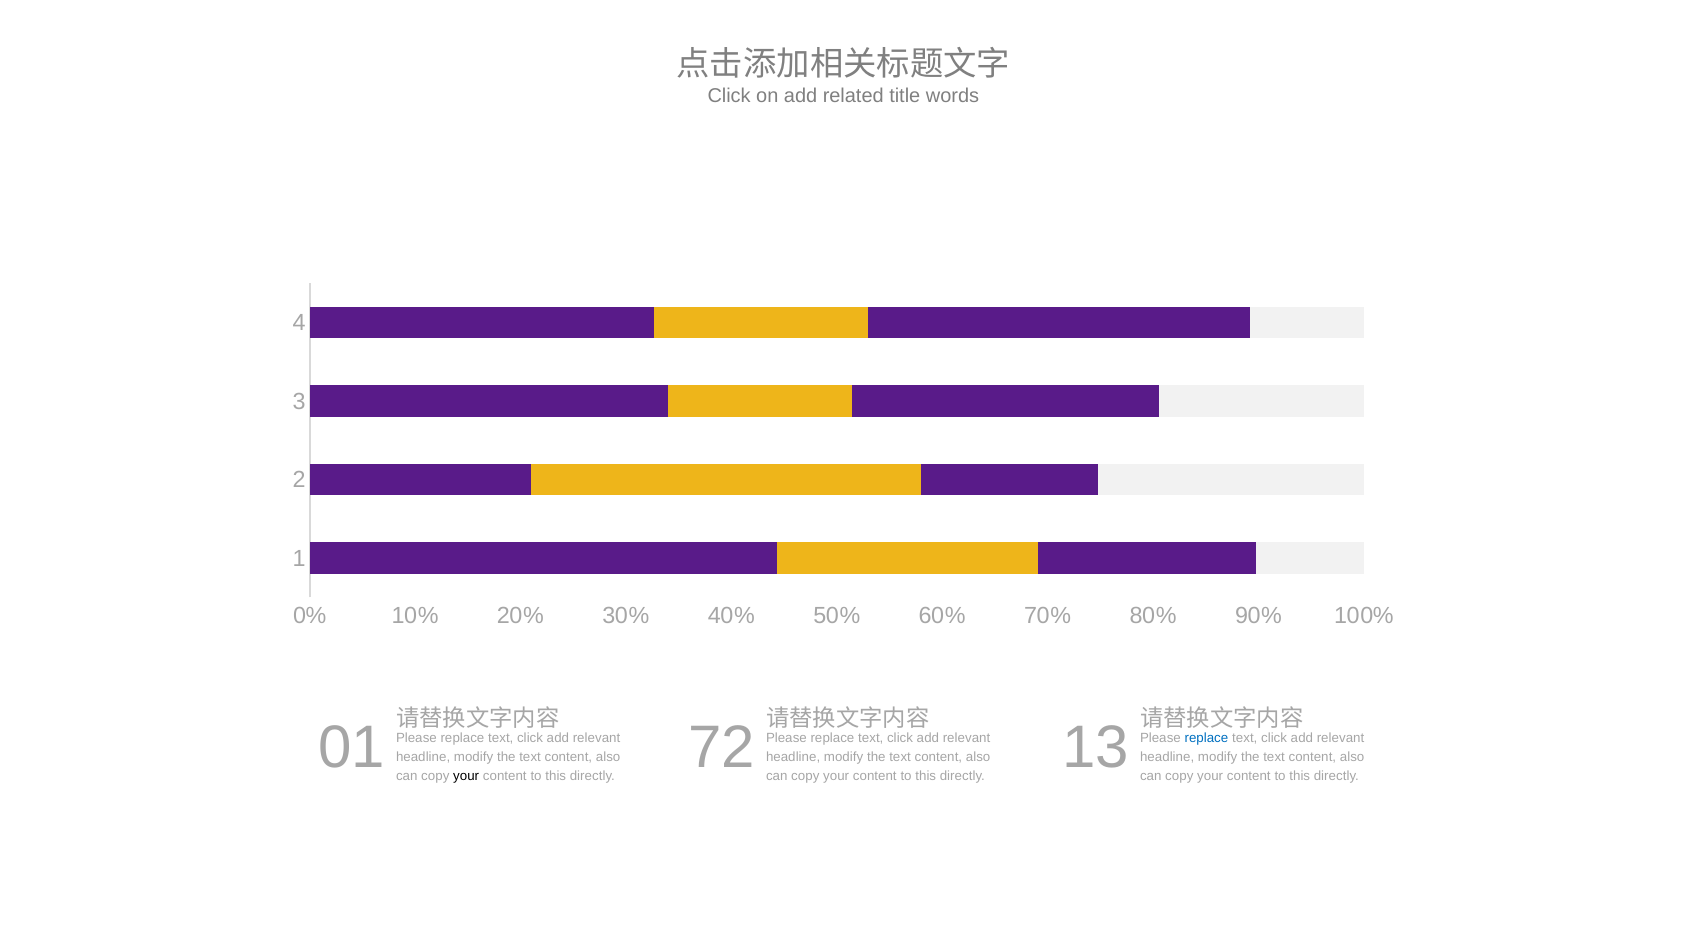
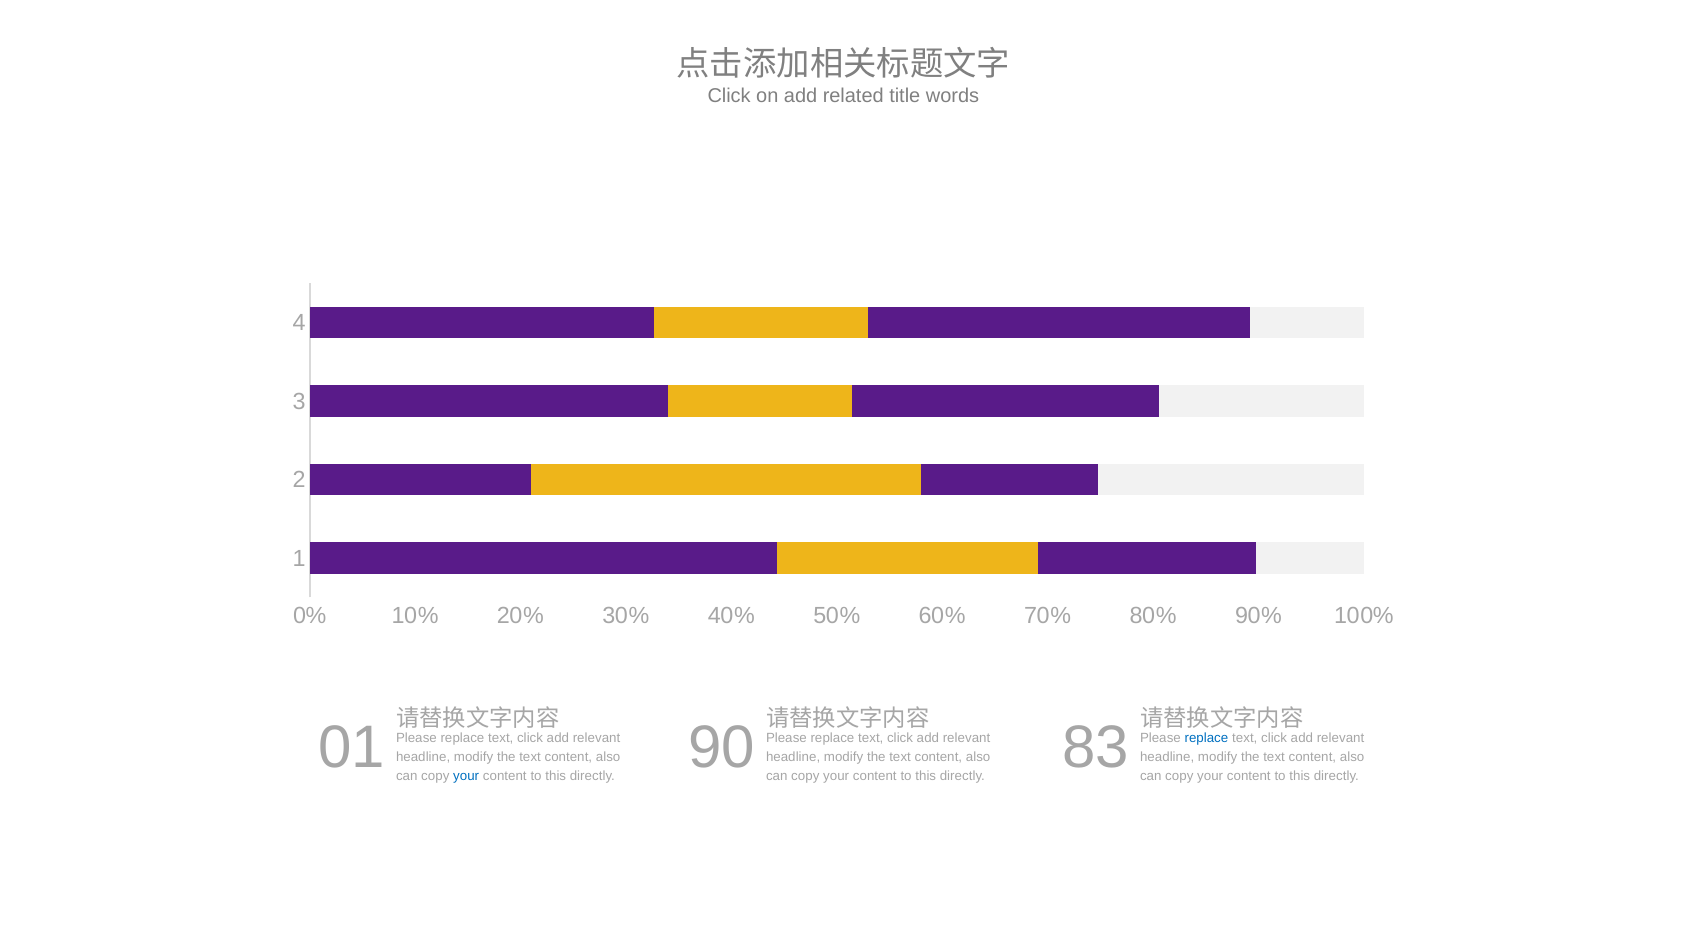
72: 72 -> 90
13: 13 -> 83
your at (466, 776) colour: black -> blue
